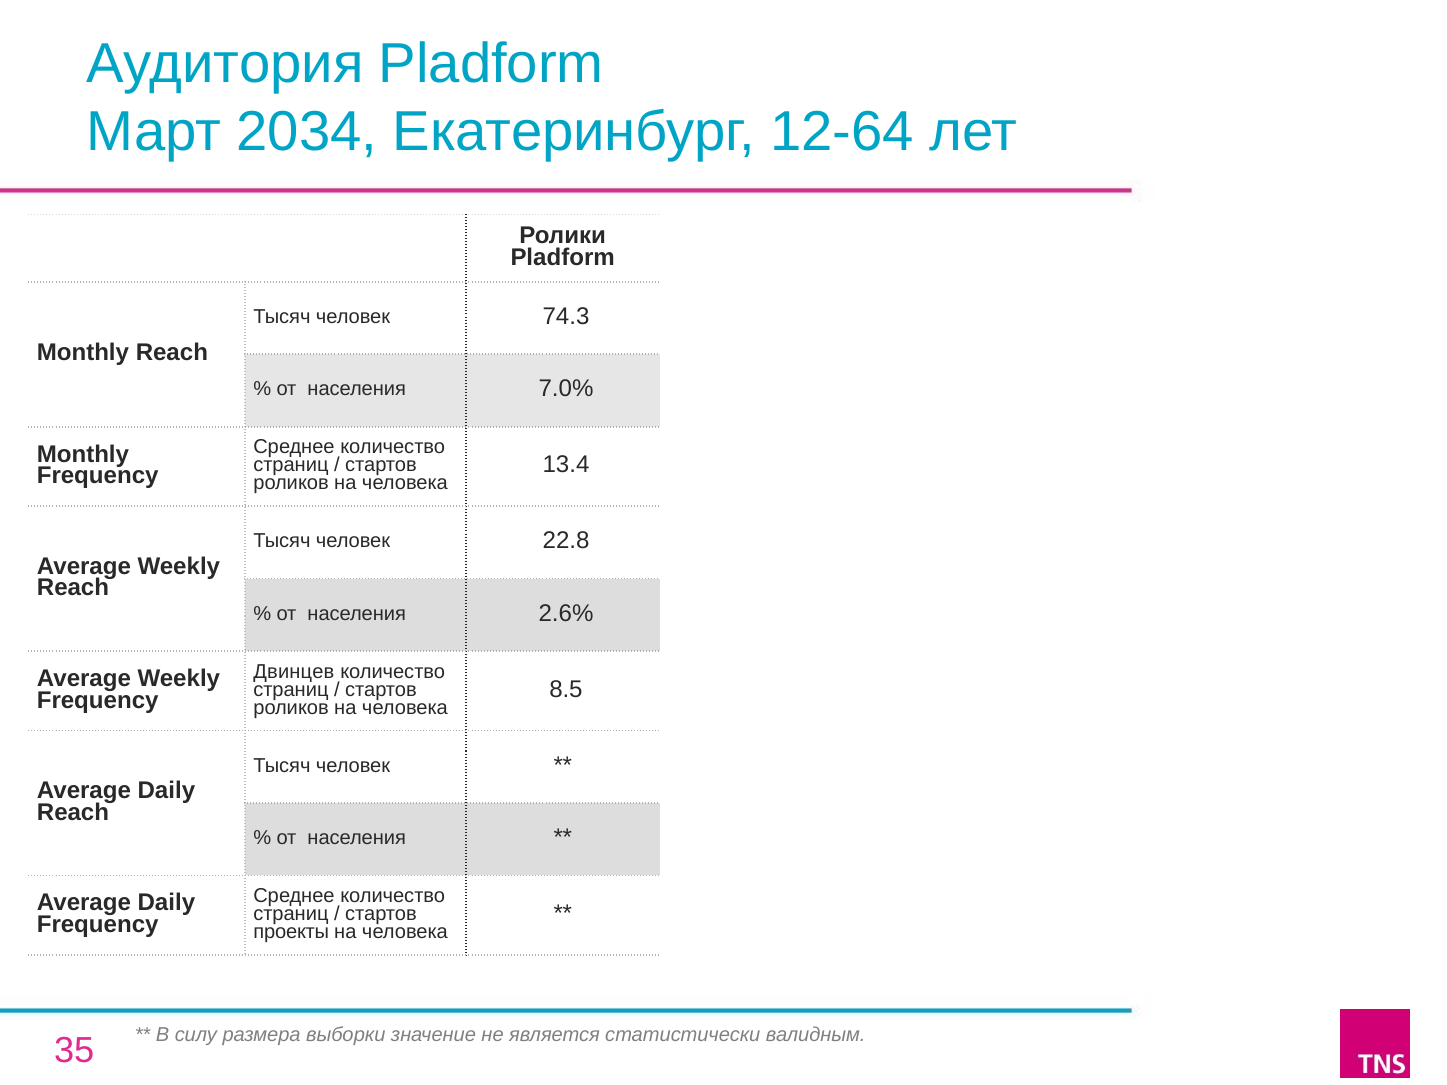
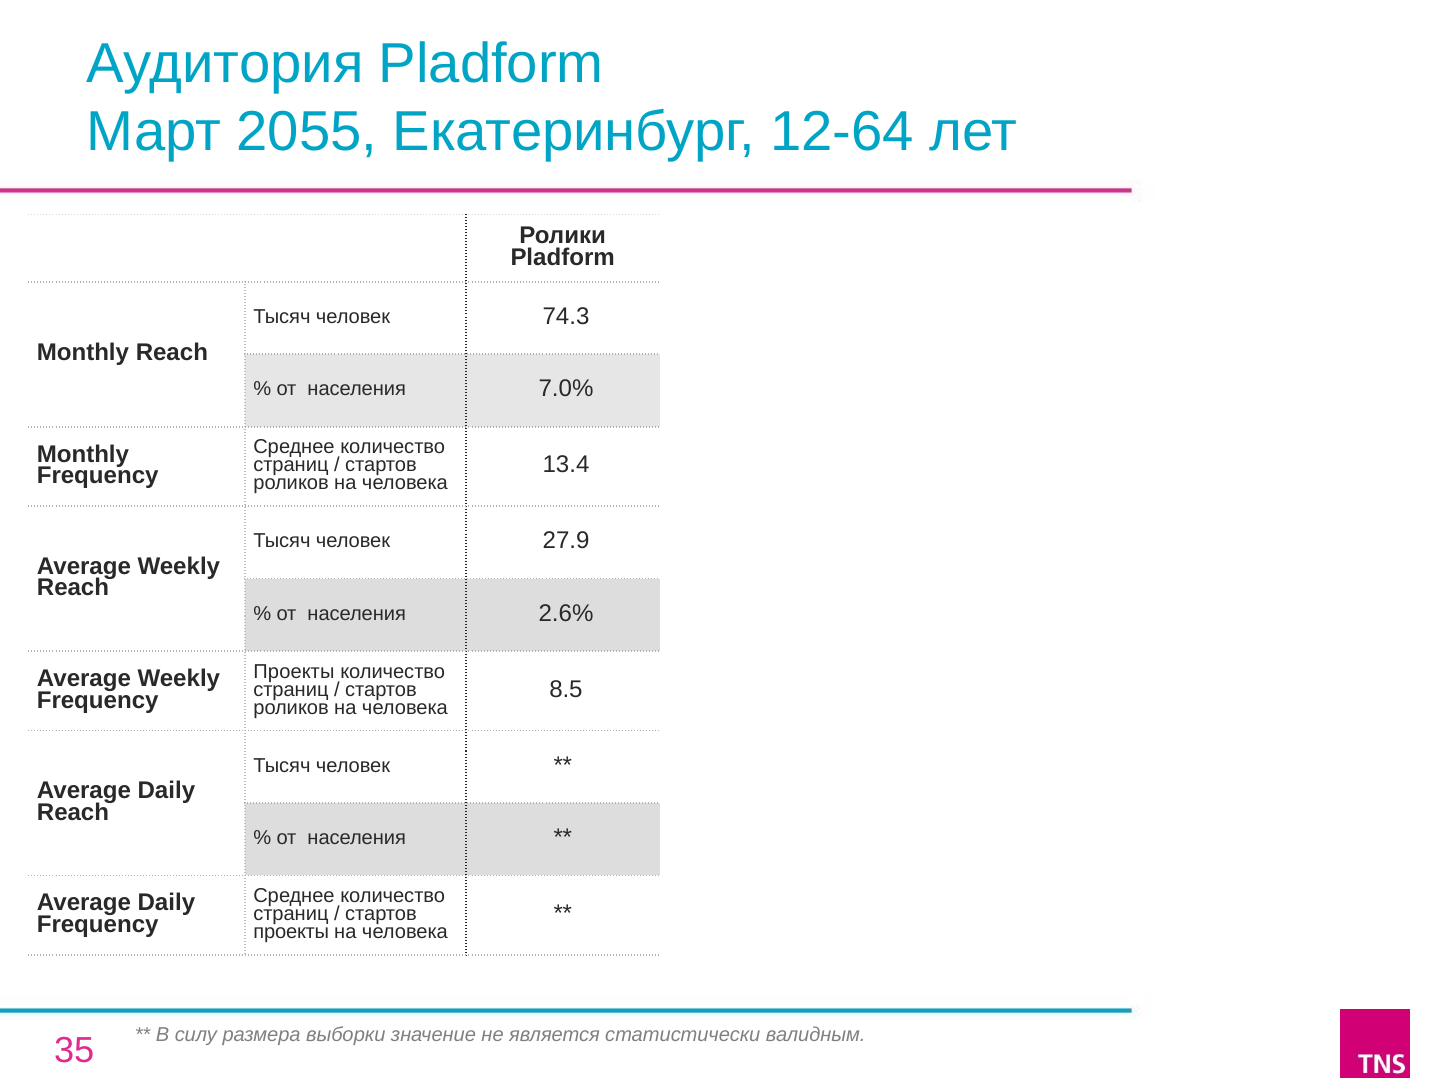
2034: 2034 -> 2055
22.8: 22.8 -> 27.9
Двинцев at (294, 672): Двинцев -> Проекты
